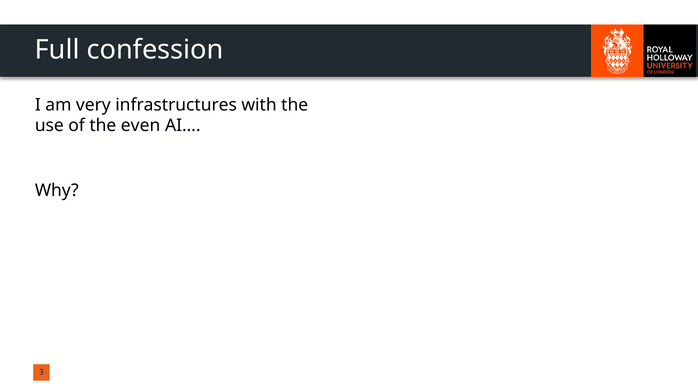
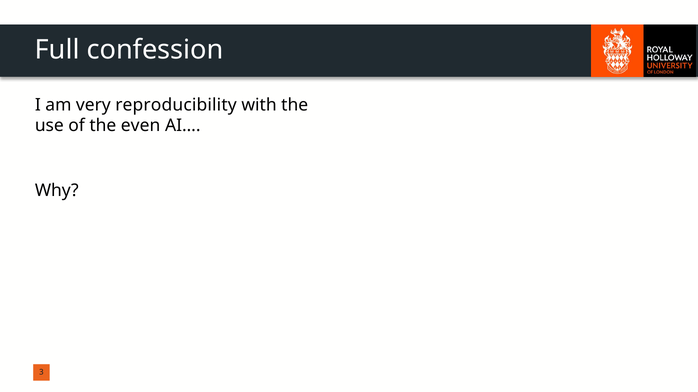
infrastructures: infrastructures -> reproducibility
